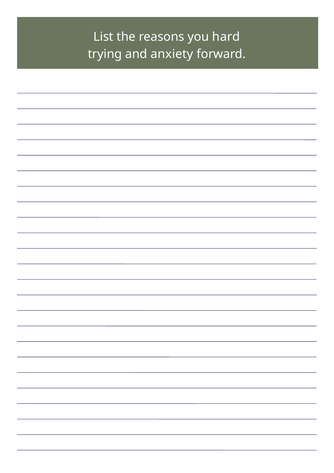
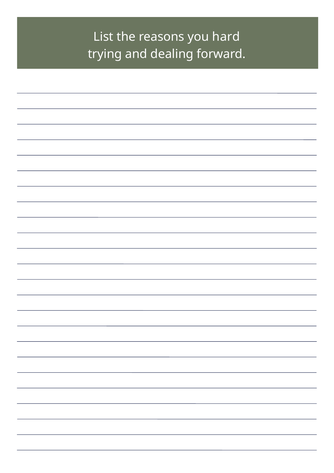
anxiety: anxiety -> dealing
